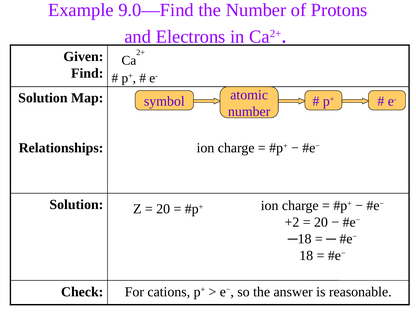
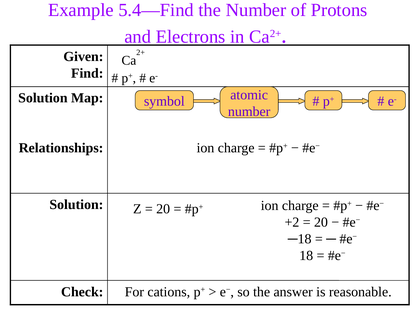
9.0—Find: 9.0—Find -> 5.4—Find
